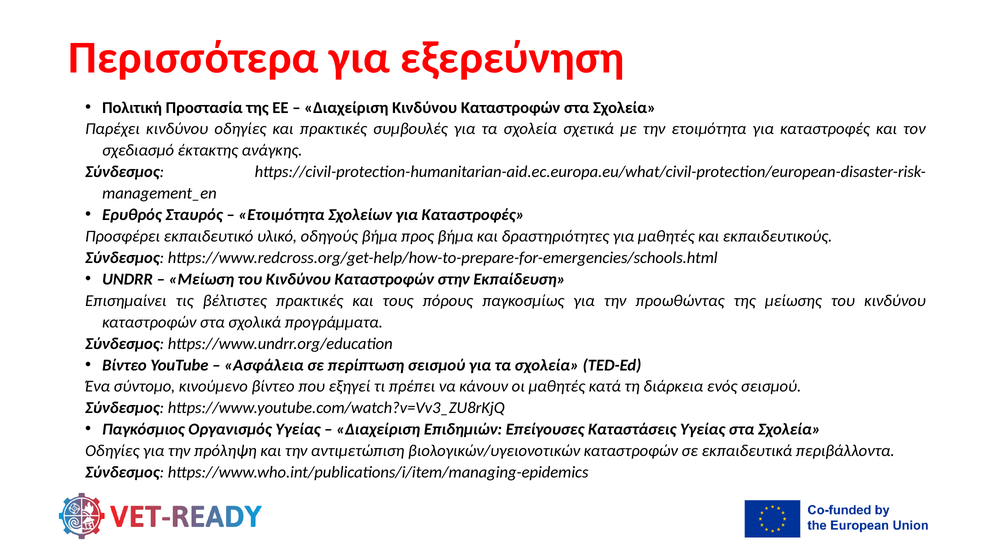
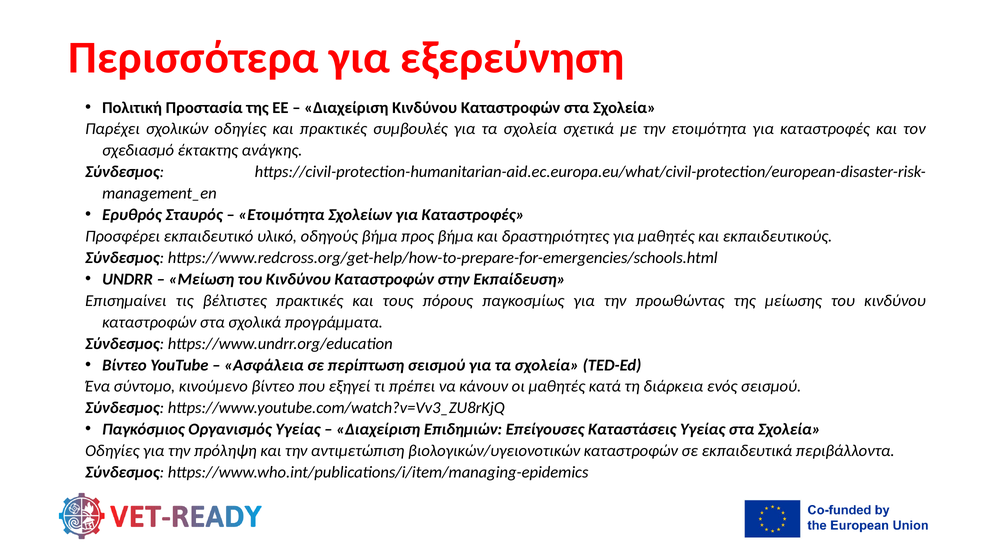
Παρέχει κινδύνου: κινδύνου -> σχολικών
